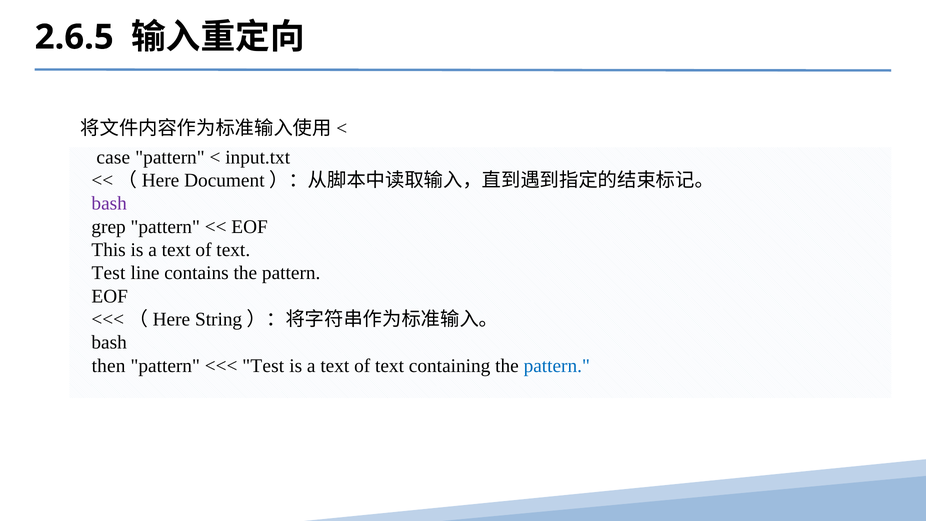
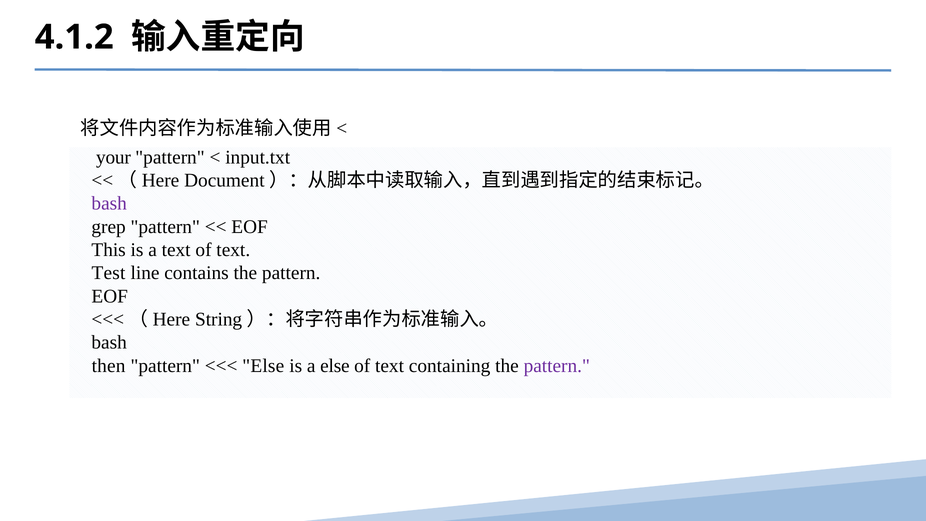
2.6.5: 2.6.5 -> 4.1.2
case: case -> your
Test at (263, 366): Test -> Else
text at (335, 366): text -> else
pattern at (557, 366) colour: blue -> purple
